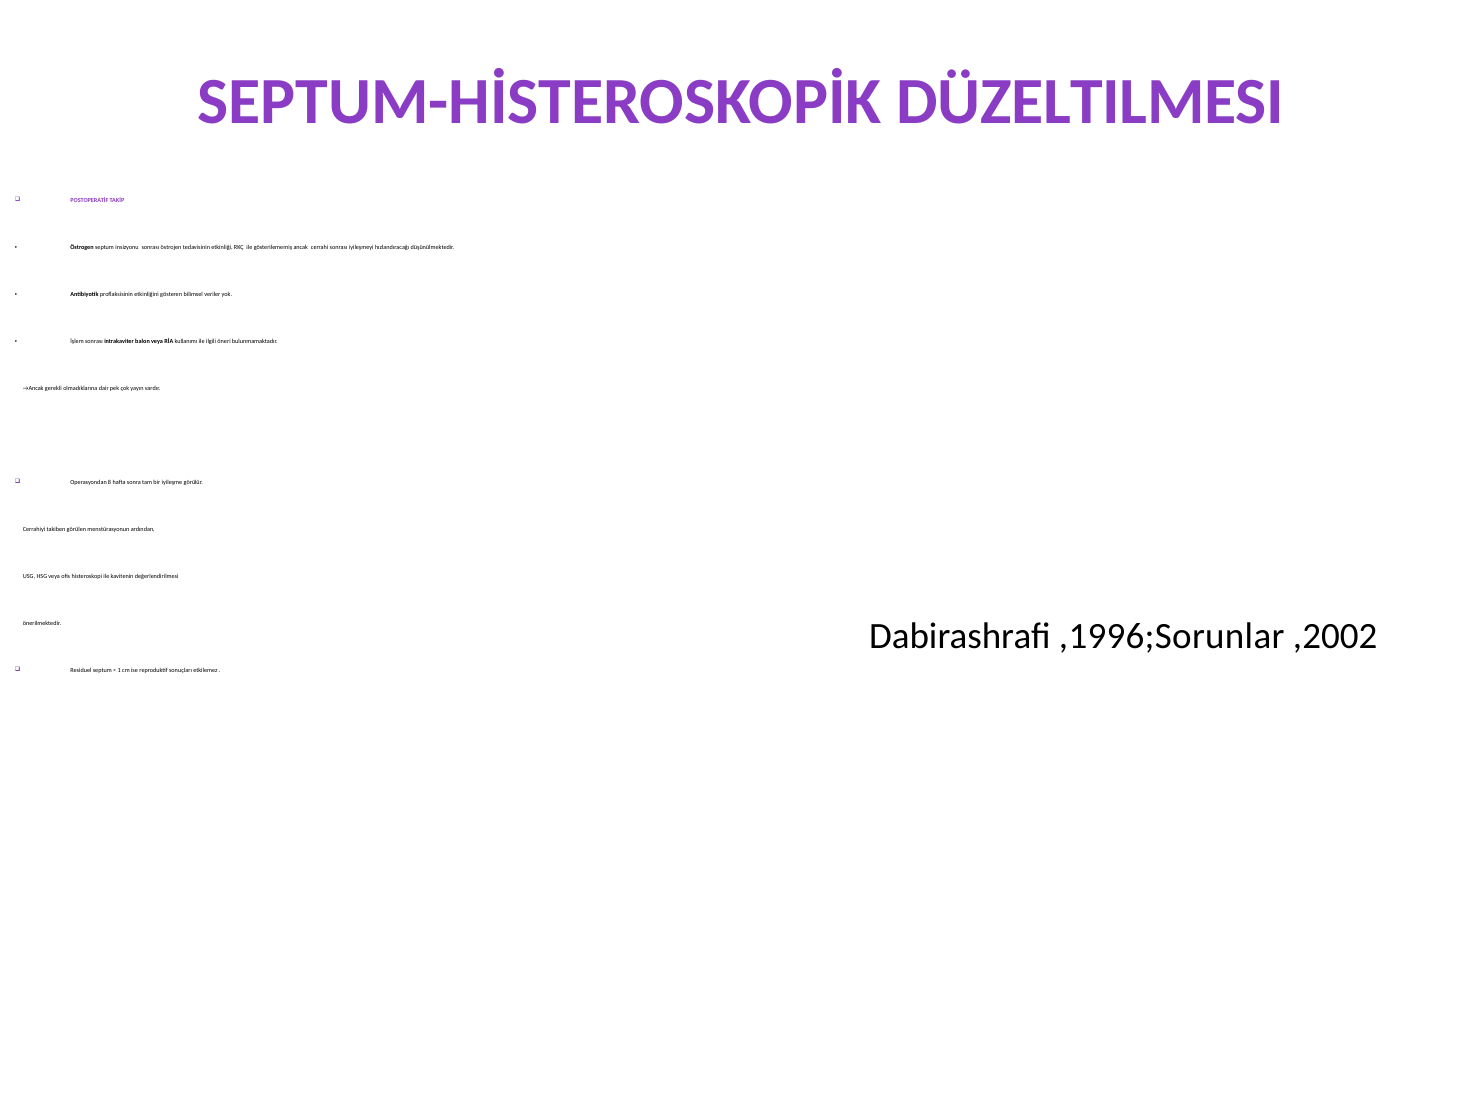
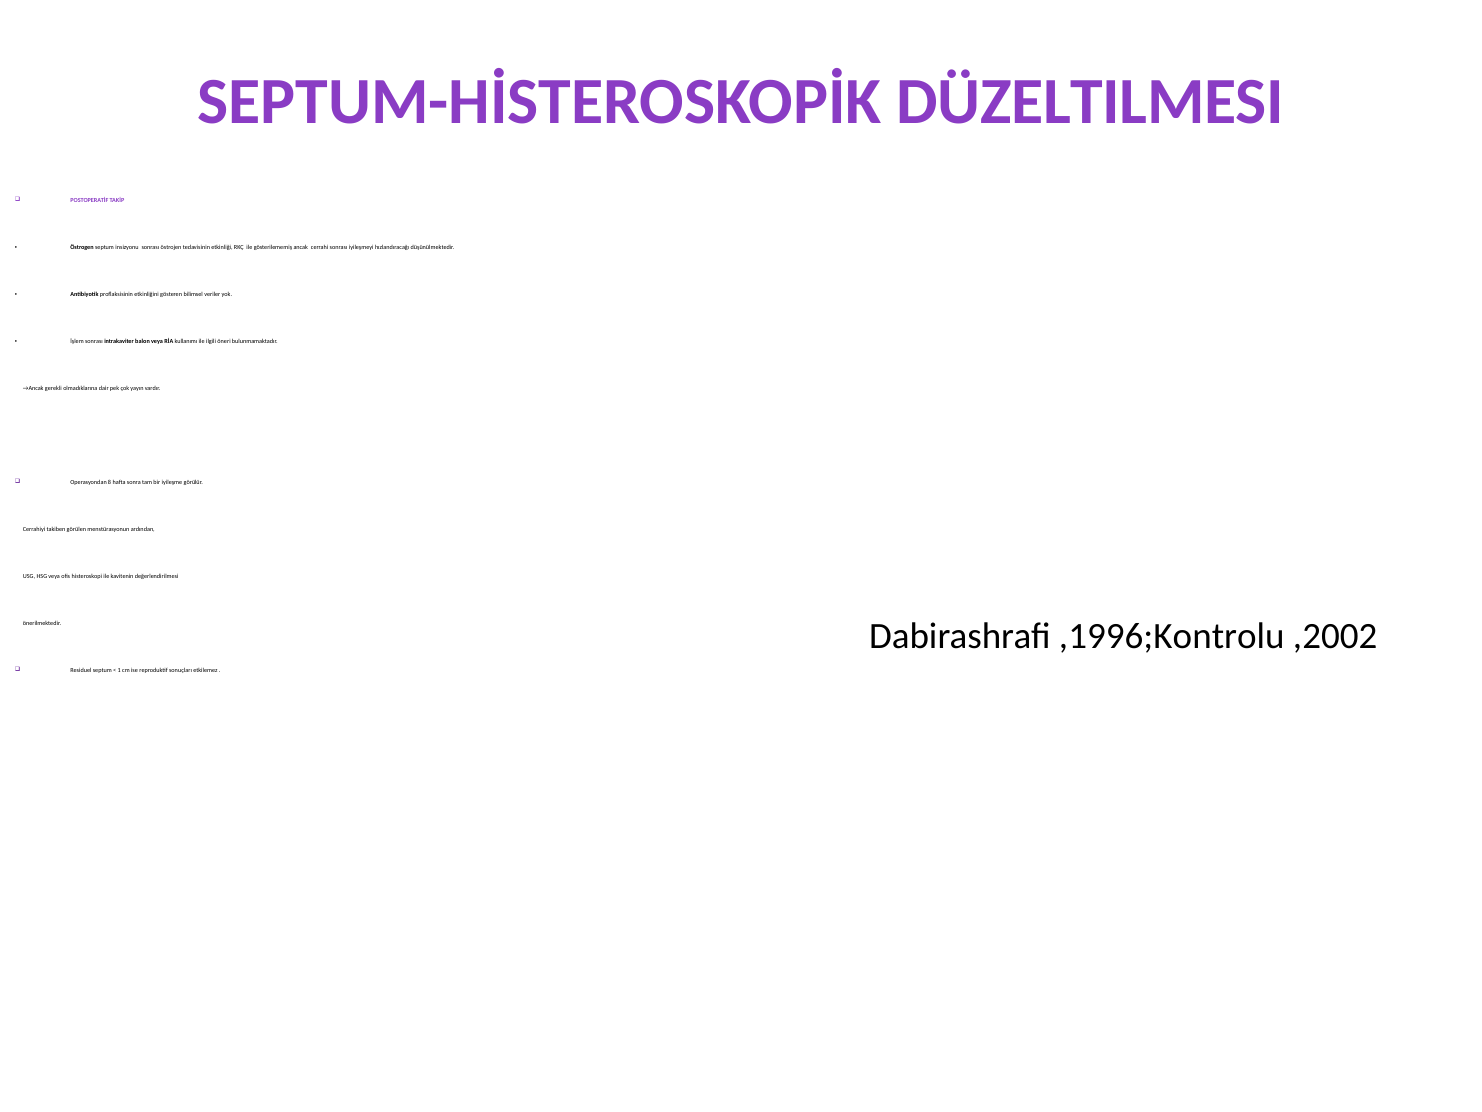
,1996;Sorunlar: ,1996;Sorunlar -> ,1996;Kontrolu
